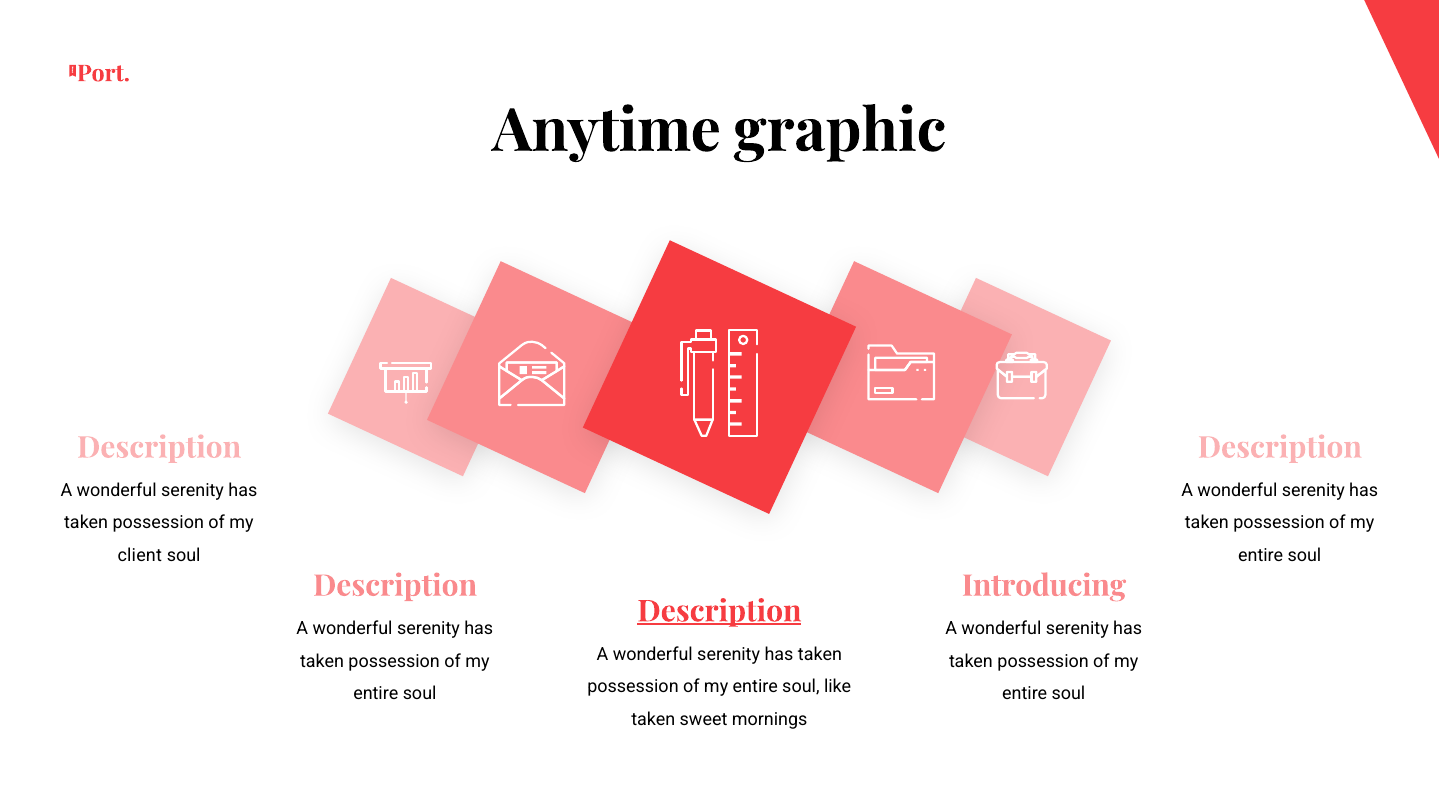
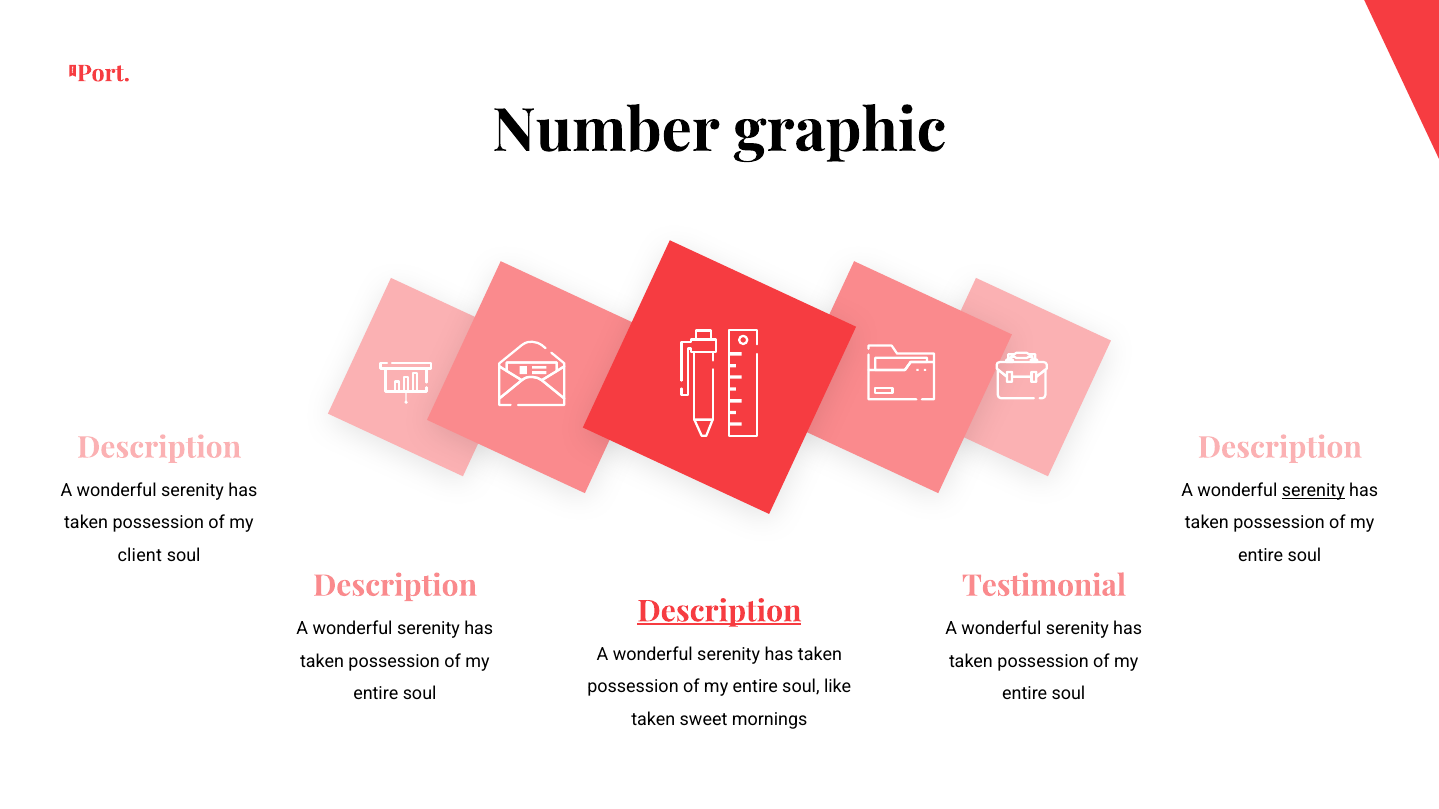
Anytime: Anytime -> Number
serenity at (1313, 491) underline: none -> present
Introducing: Introducing -> Testimonial
